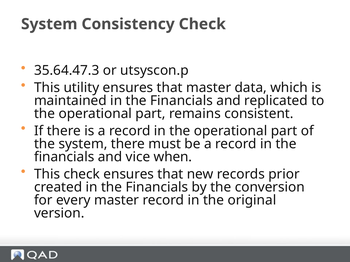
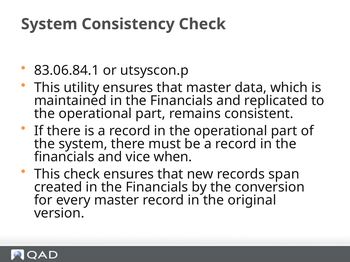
35.64.47.3: 35.64.47.3 -> 83.06.84.1
prior: prior -> span
